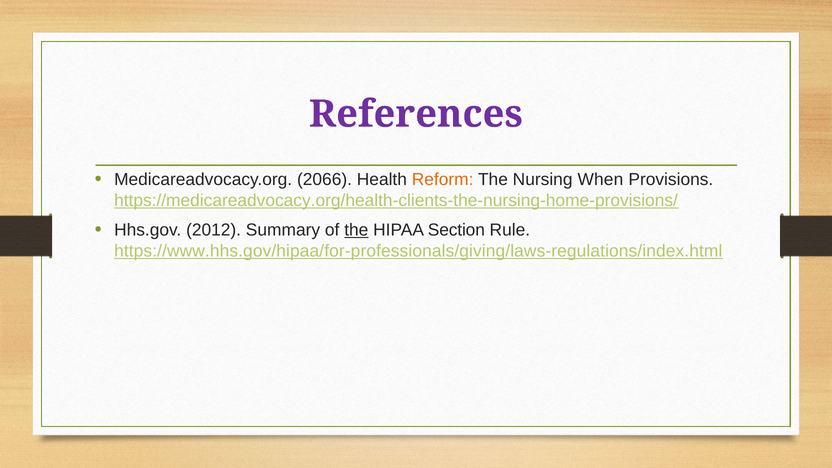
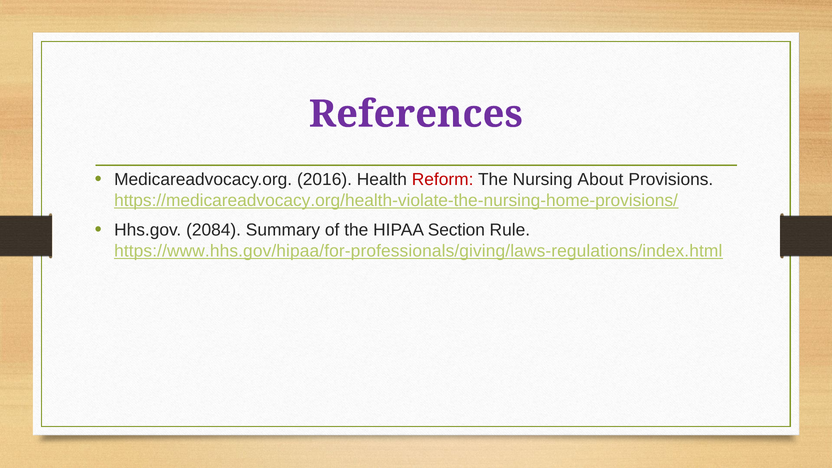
2066: 2066 -> 2016
Reform colour: orange -> red
When: When -> About
https://medicareadvocacy.org/health-clients-the-nursing-home-provisions/: https://medicareadvocacy.org/health-clients-the-nursing-home-provisions/ -> https://medicareadvocacy.org/health-violate-the-nursing-home-provisions/
2012: 2012 -> 2084
the at (356, 230) underline: present -> none
